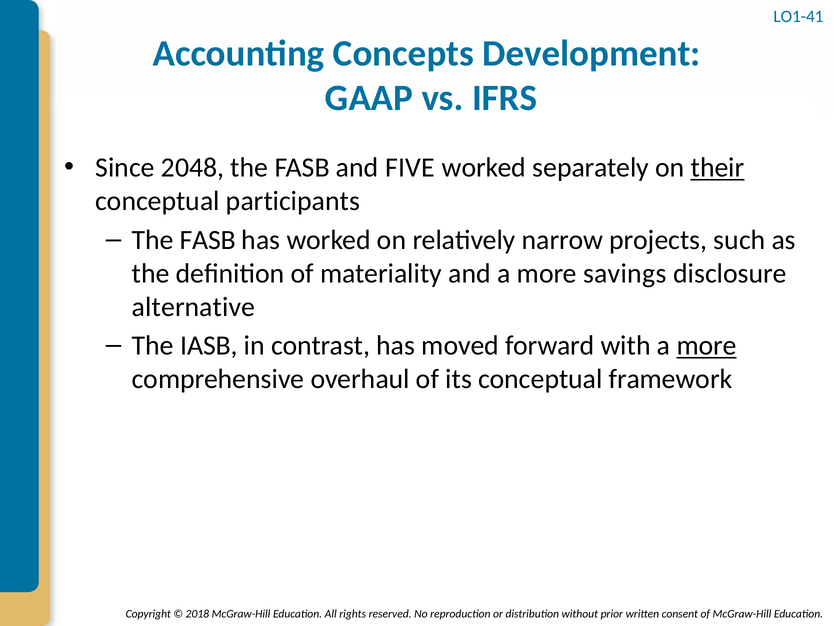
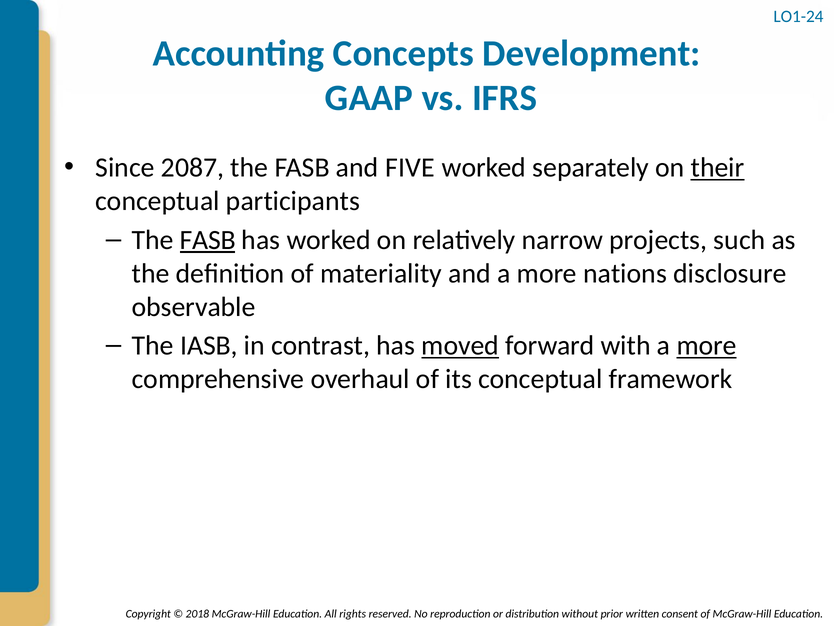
LO1-41: LO1-41 -> LO1-24
2048: 2048 -> 2087
FASB at (208, 240) underline: none -> present
savings: savings -> nations
alternative: alternative -> observable
moved underline: none -> present
